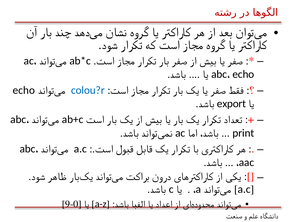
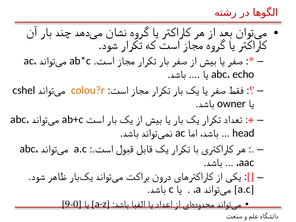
echo at (24, 90): echo -> cshel
colou?r colour: blue -> orange
export: export -> owner
print: print -> head
